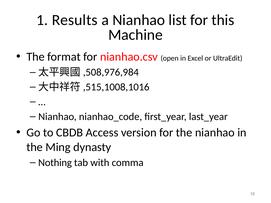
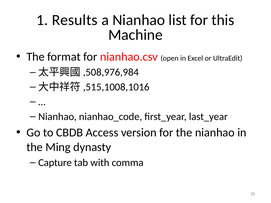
Nothing: Nothing -> Capture
